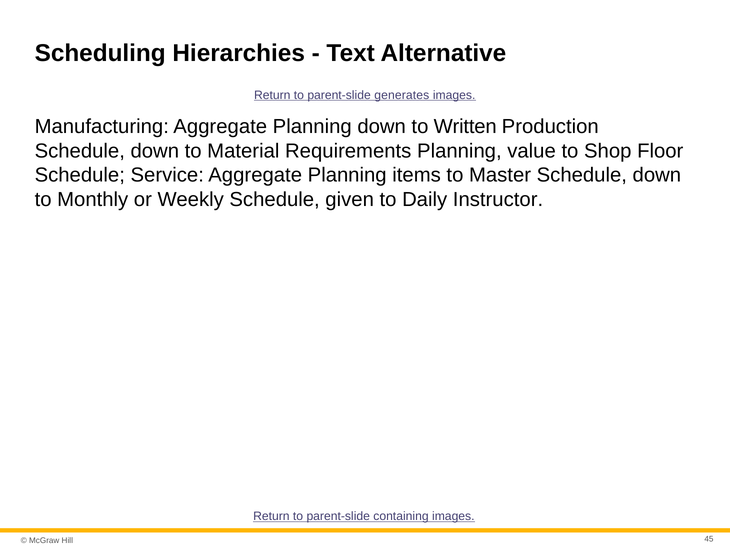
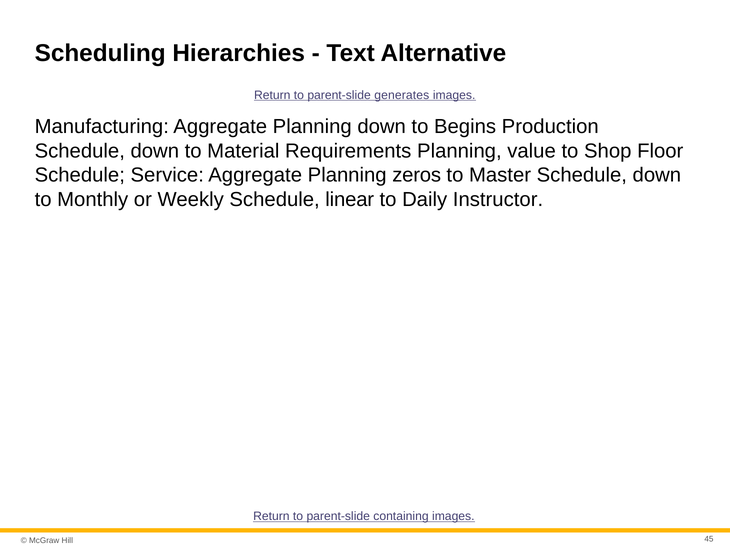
Written: Written -> Begins
items: items -> zeros
given: given -> linear
